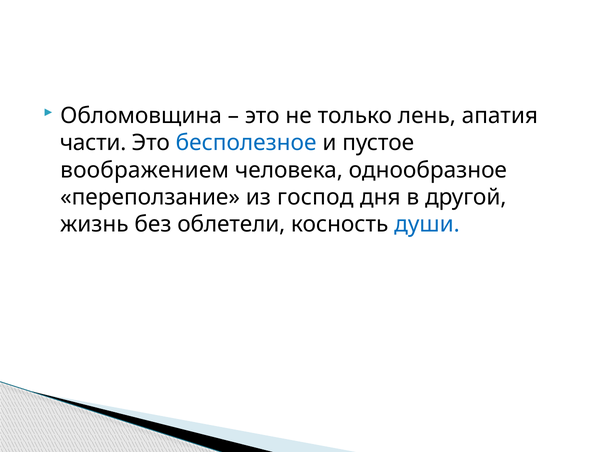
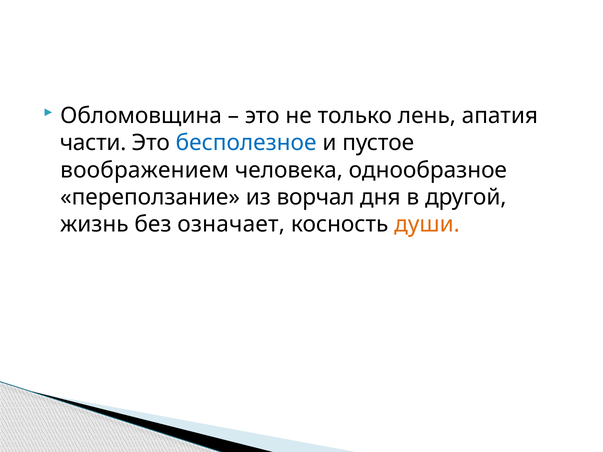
господ: господ -> ворчал
облетели: облетели -> означает
души colour: blue -> orange
